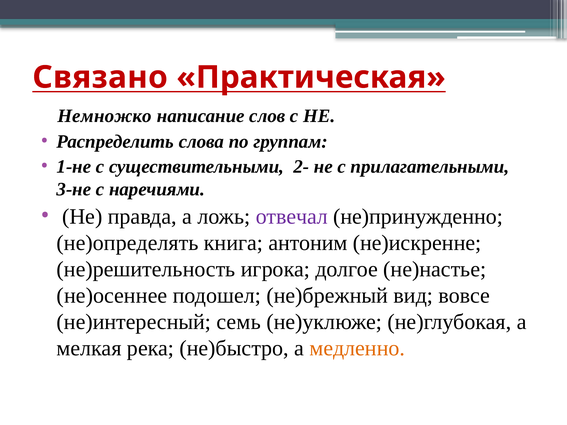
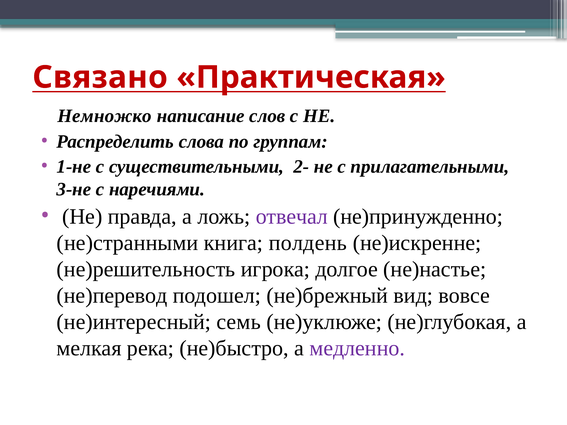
не)определять: не)определять -> не)странными
антоним: антоним -> полдень
не)осеннее: не)осеннее -> не)перевод
медленно colour: orange -> purple
